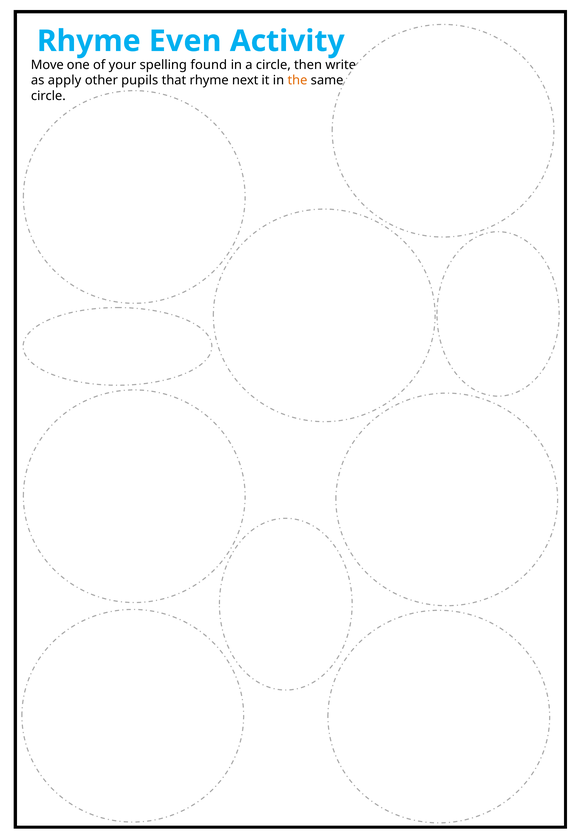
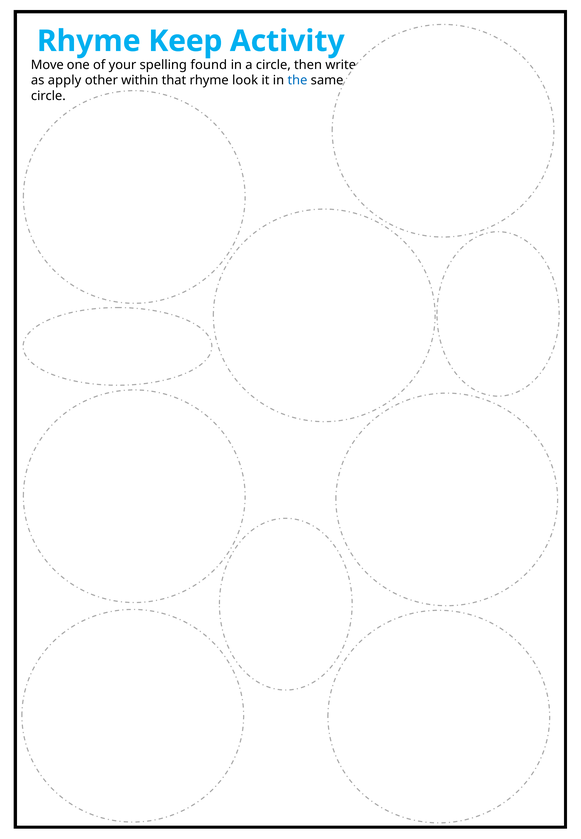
Even: Even -> Keep
pupils: pupils -> within
next: next -> look
the colour: orange -> blue
